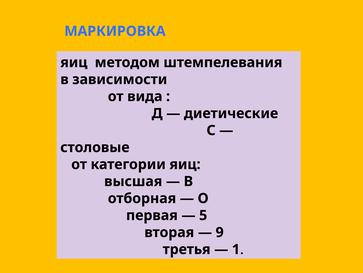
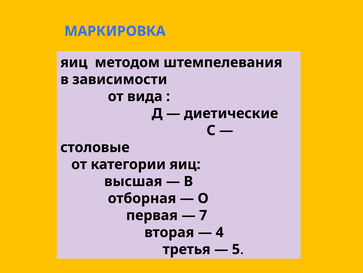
5: 5 -> 7
9: 9 -> 4
1: 1 -> 5
